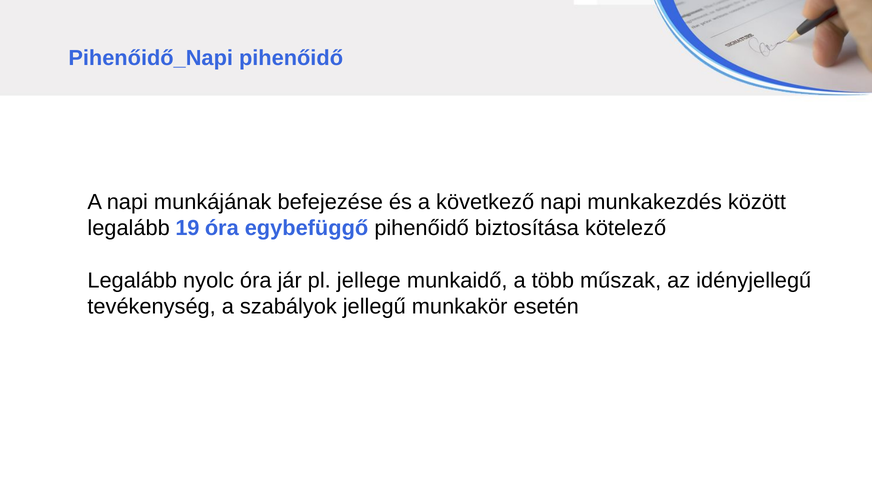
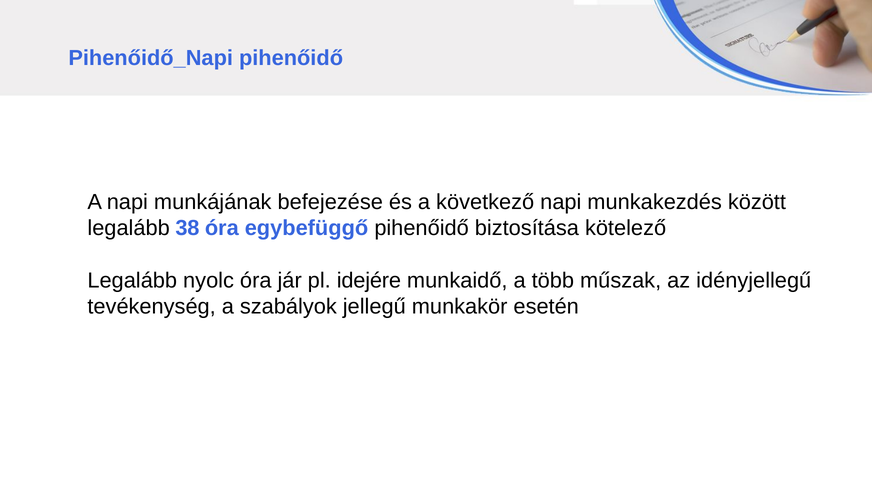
19: 19 -> 38
jellege: jellege -> idejére
